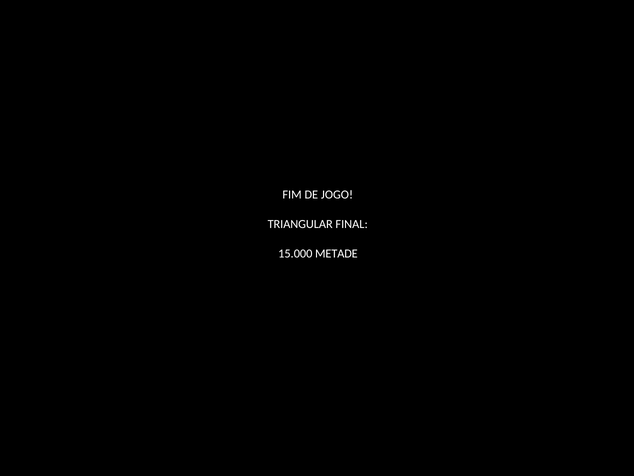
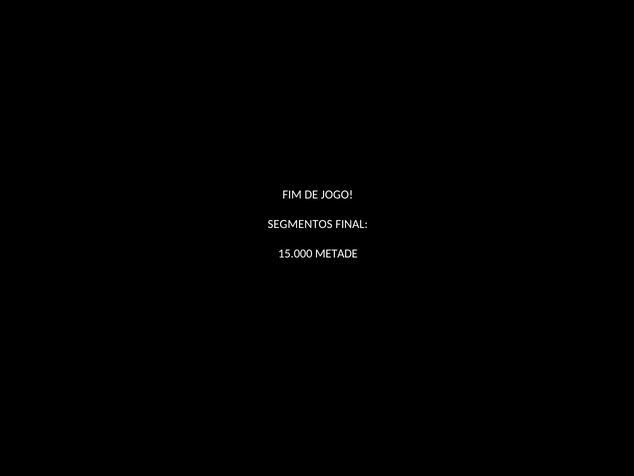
TRIANGULAR: TRIANGULAR -> SEGMENTOS
